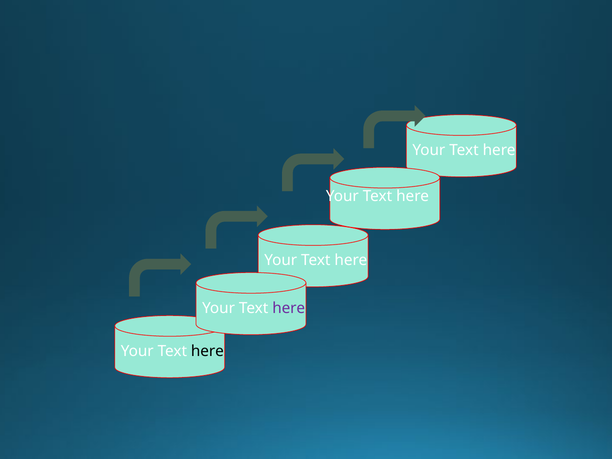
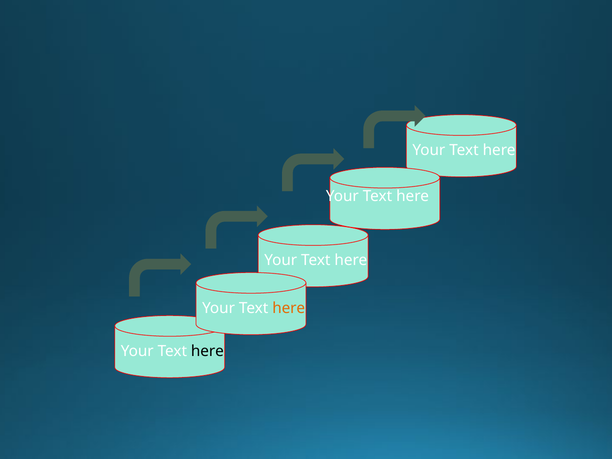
here at (289, 308) colour: purple -> orange
